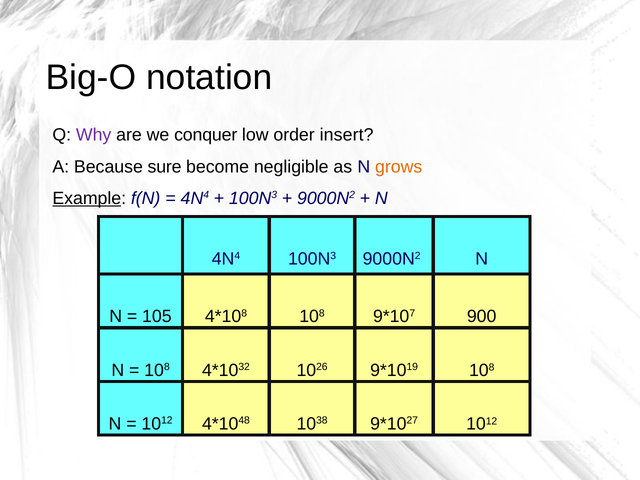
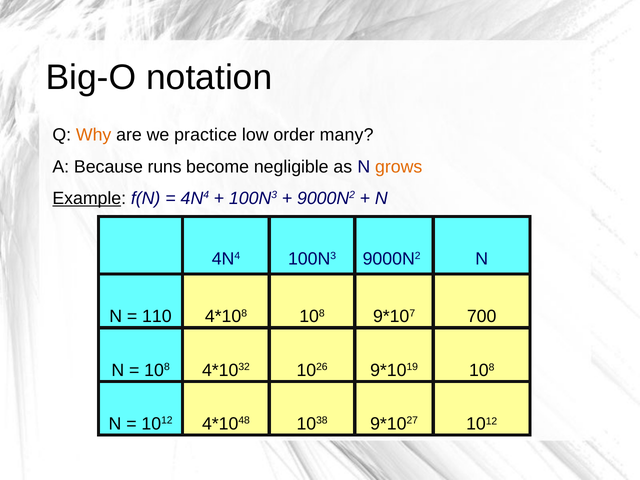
Why colour: purple -> orange
conquer: conquer -> practice
insert: insert -> many
sure: sure -> runs
105: 105 -> 110
900: 900 -> 700
